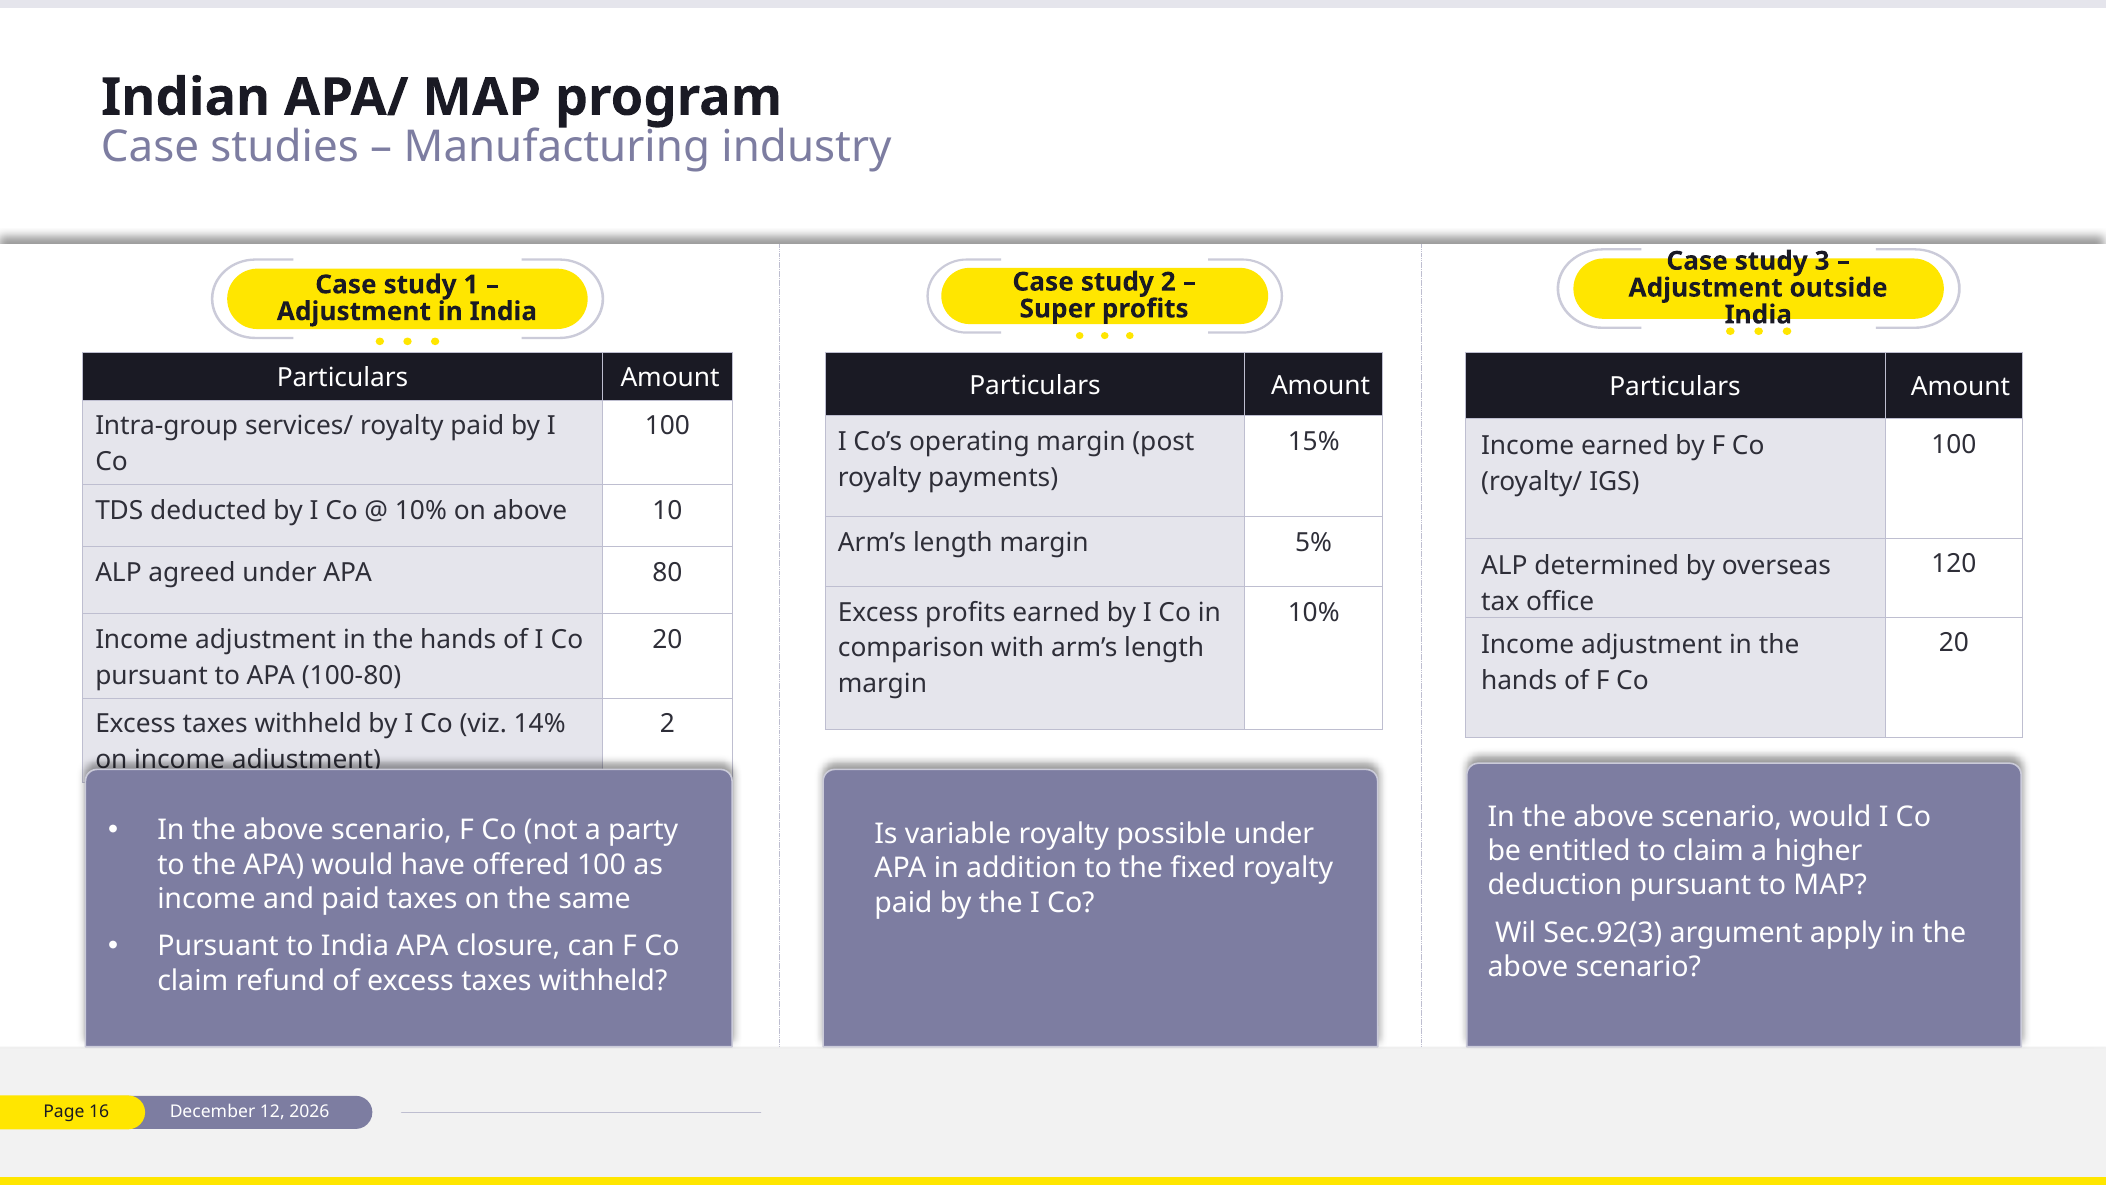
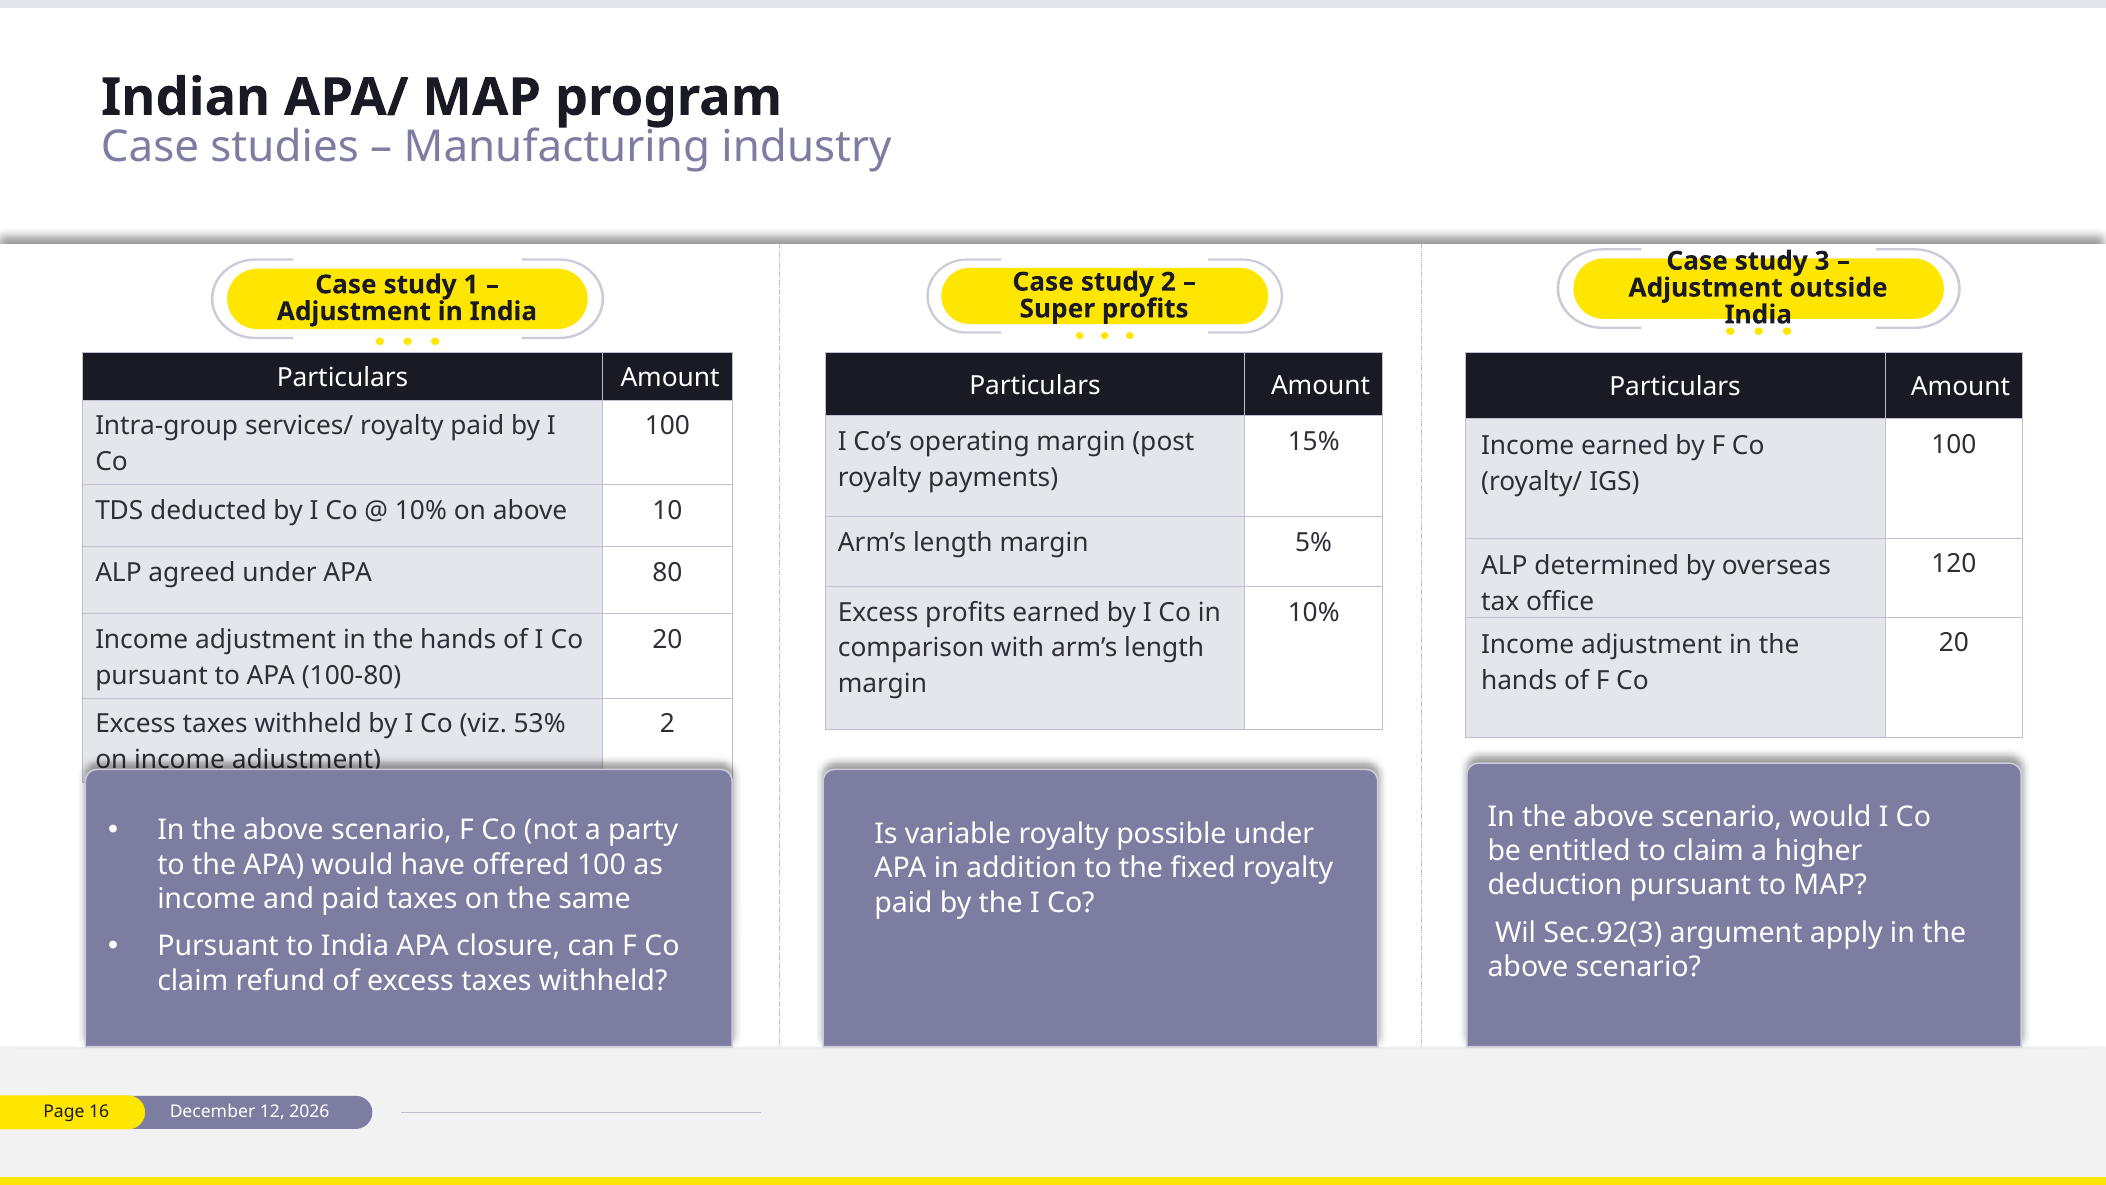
14%: 14% -> 53%
